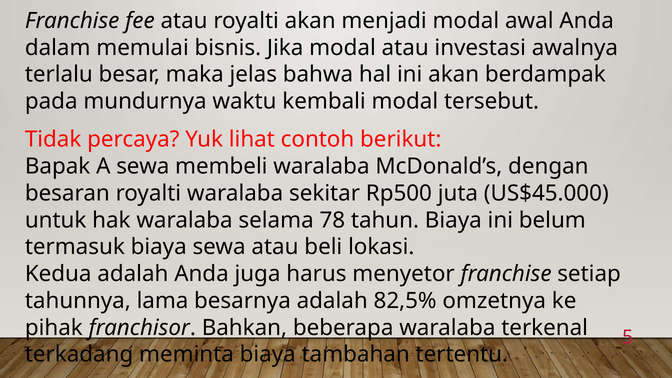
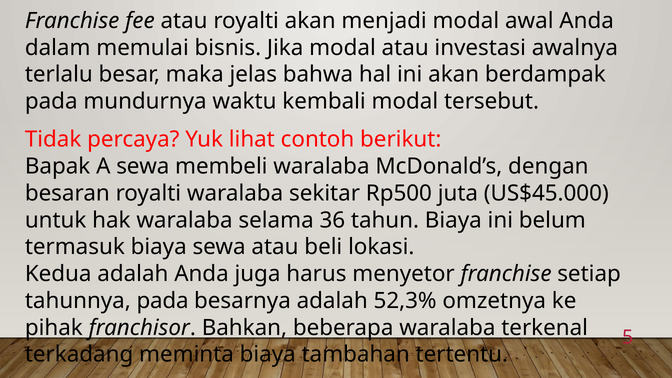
78: 78 -> 36
tahunnya lama: lama -> pada
82,5%: 82,5% -> 52,3%
